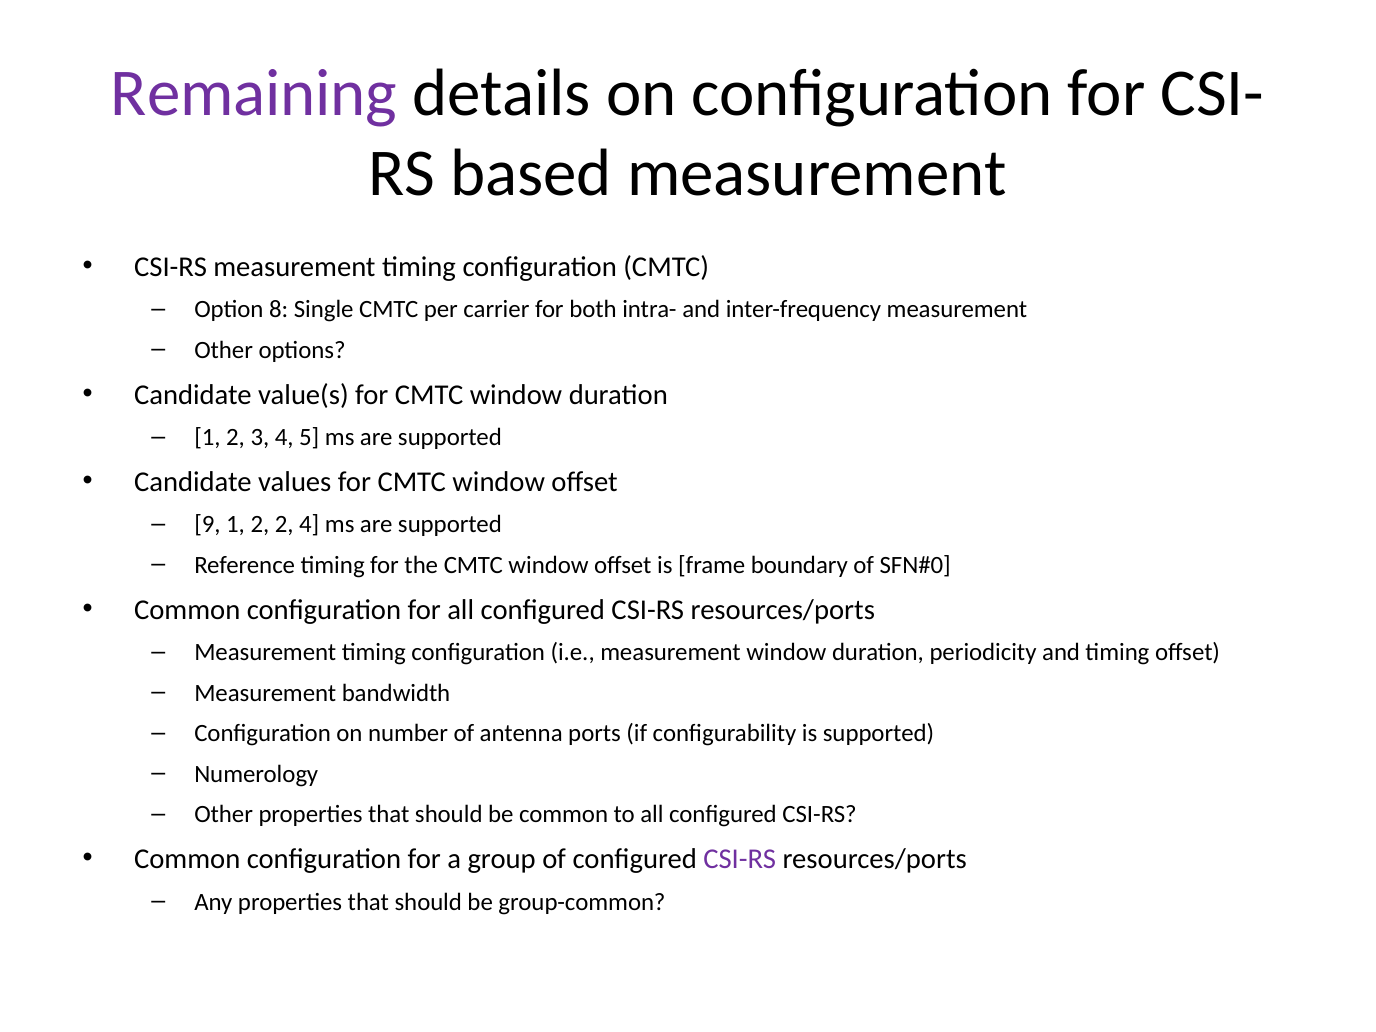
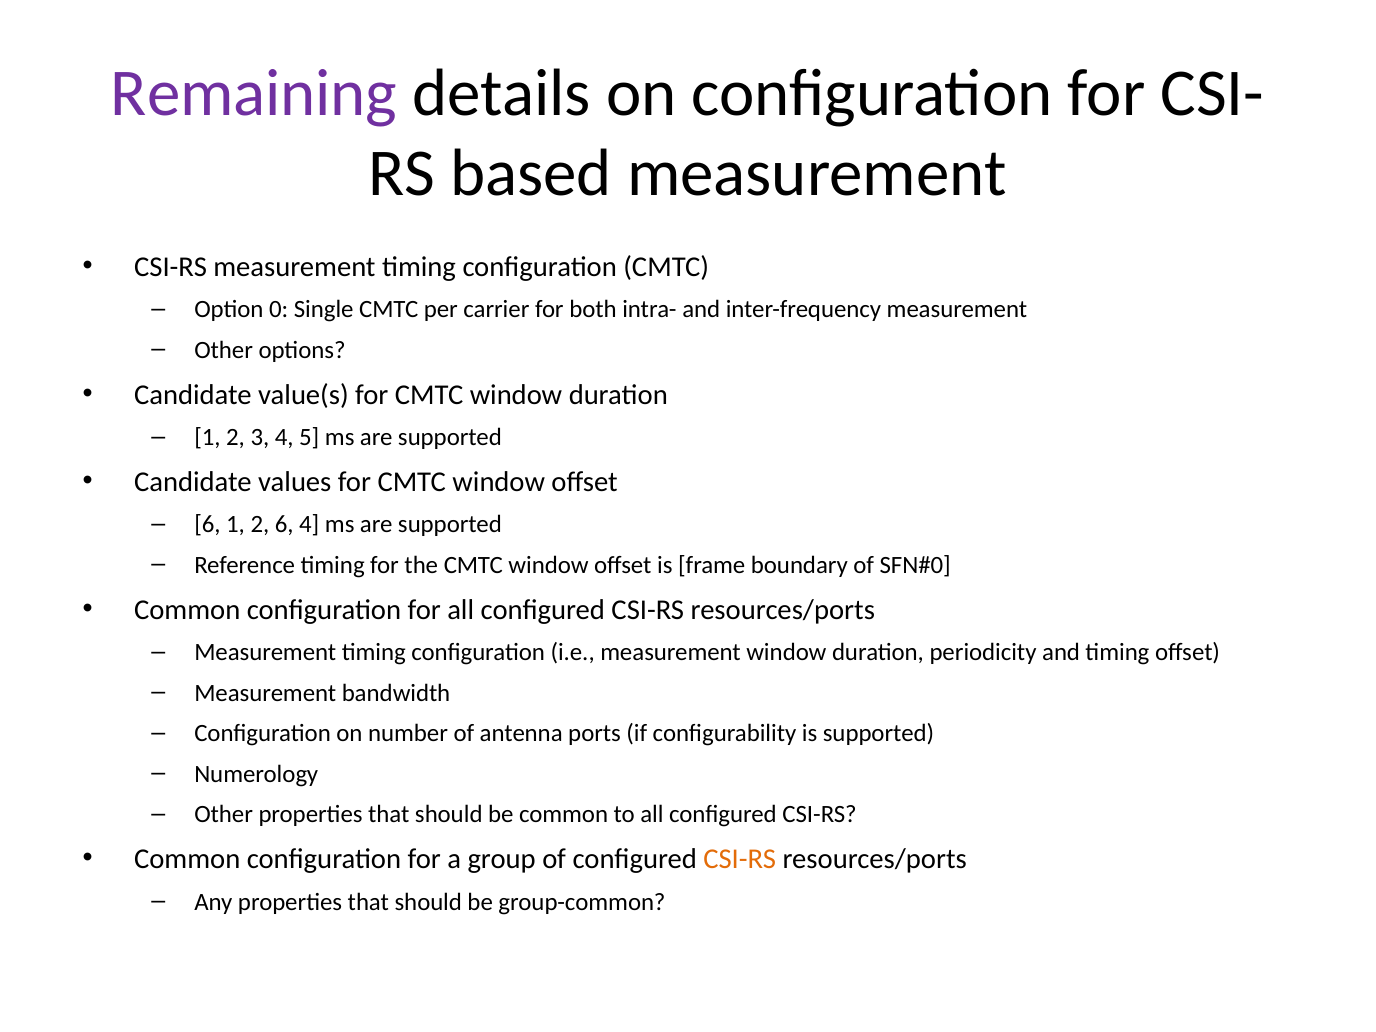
8: 8 -> 0
9 at (207, 524): 9 -> 6
2 2: 2 -> 6
CSI-RS at (740, 859) colour: purple -> orange
